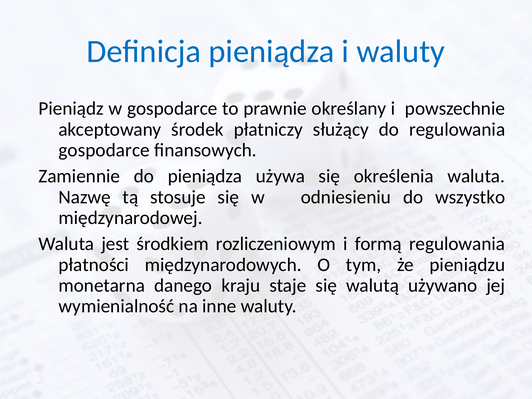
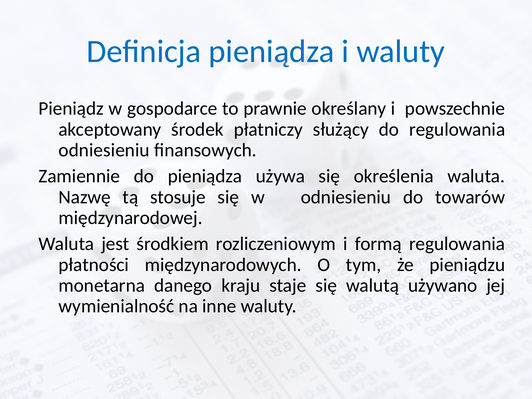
gospodarce at (104, 150): gospodarce -> odniesieniu
wszystko: wszystko -> towarów
